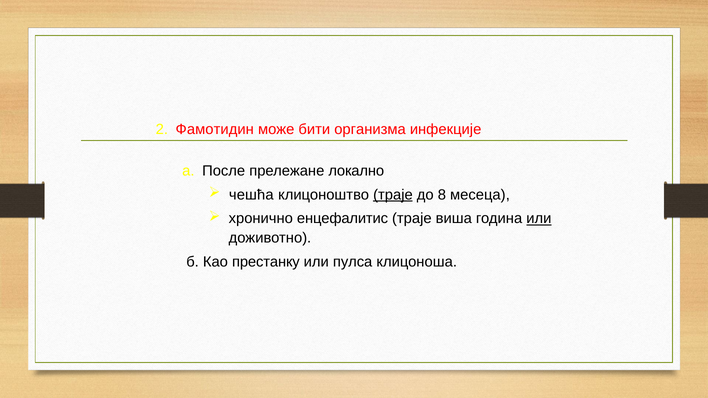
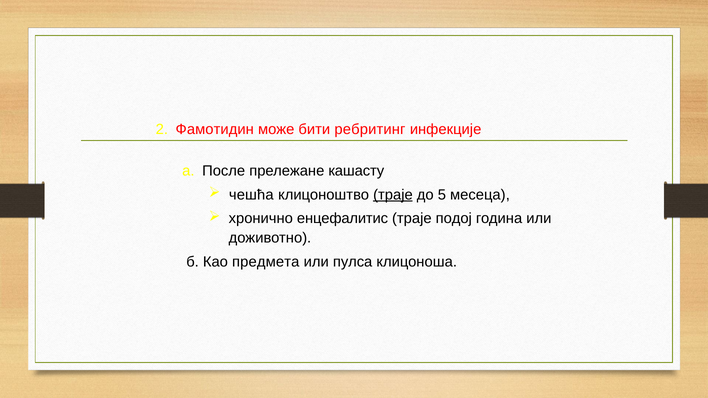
организма: организма -> ребритинг
локално: локално -> кашасту
8: 8 -> 5
виша: виша -> подој
или at (539, 219) underline: present -> none
престанку: престанку -> предмета
